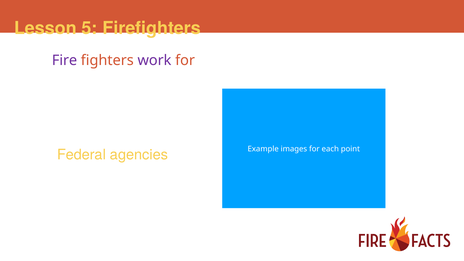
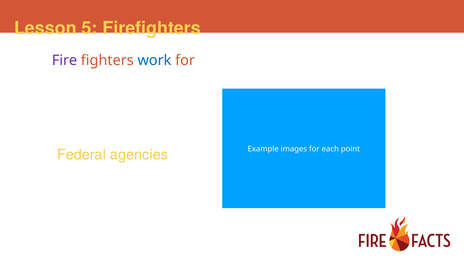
work colour: purple -> blue
